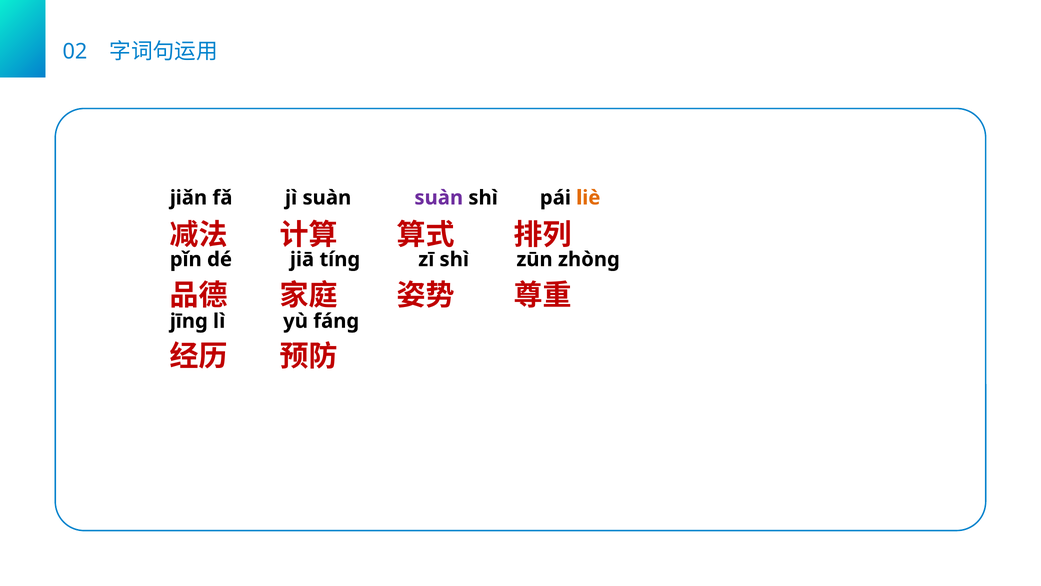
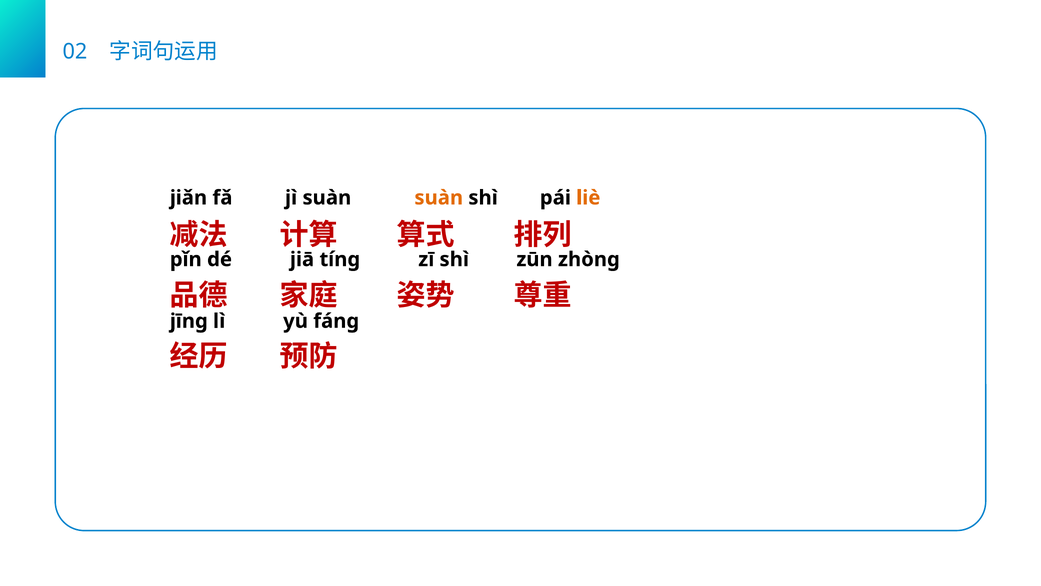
suàn at (439, 198) colour: purple -> orange
